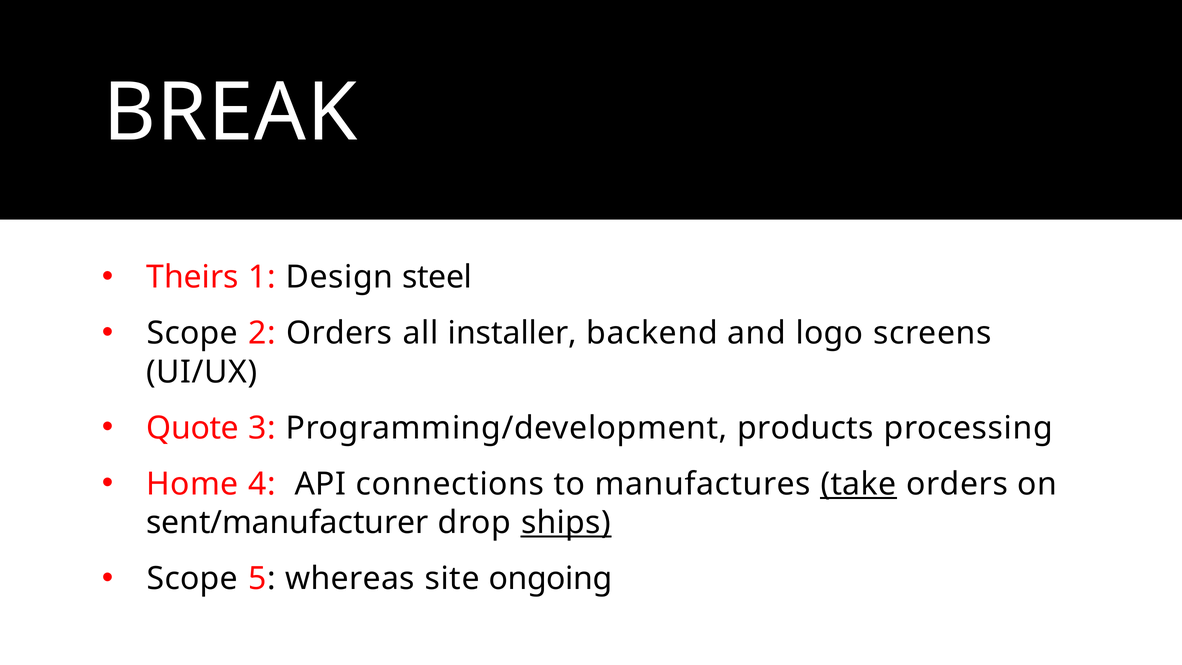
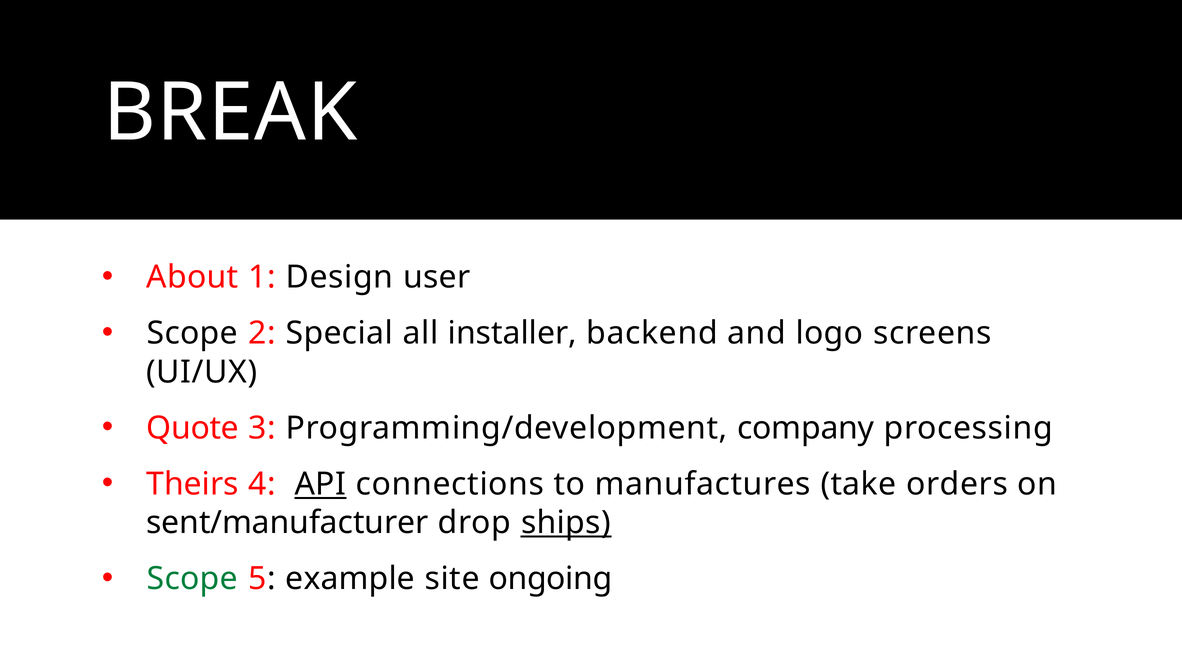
Theirs: Theirs -> About
steel: steel -> user
2 Orders: Orders -> Special
products: products -> company
Home: Home -> Theirs
API underline: none -> present
take underline: present -> none
Scope at (192, 579) colour: black -> green
whereas: whereas -> example
